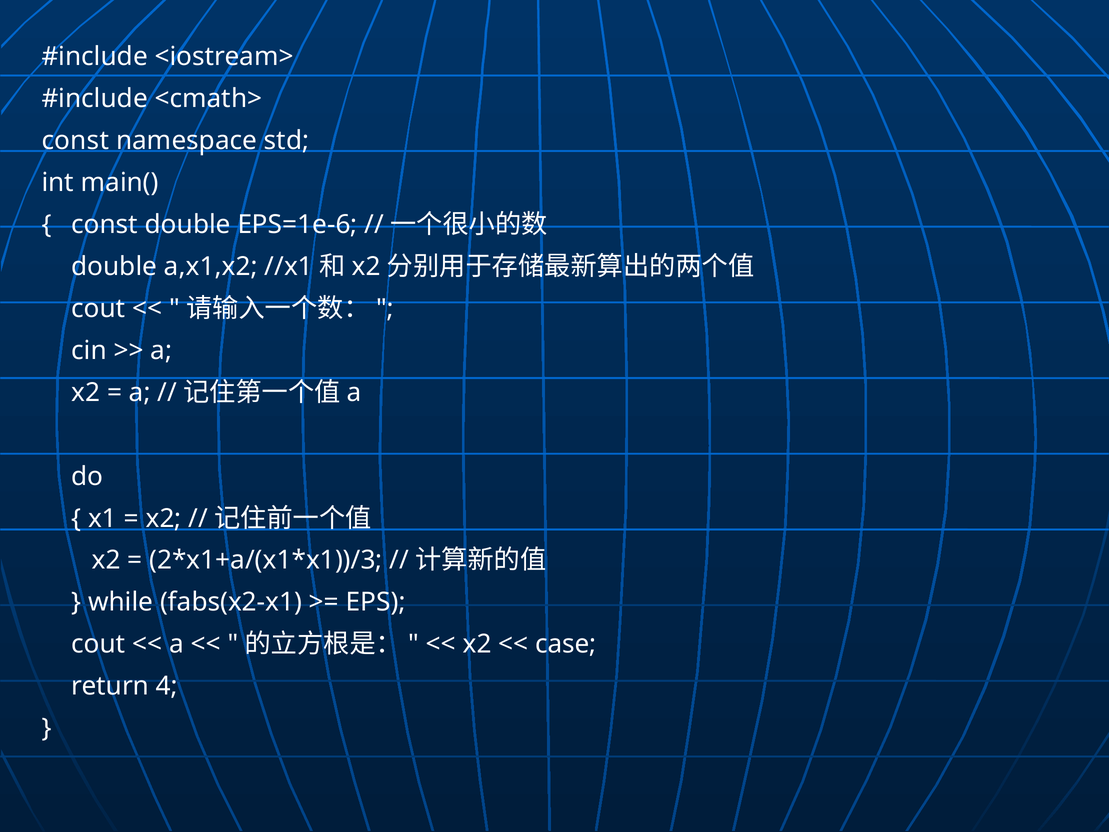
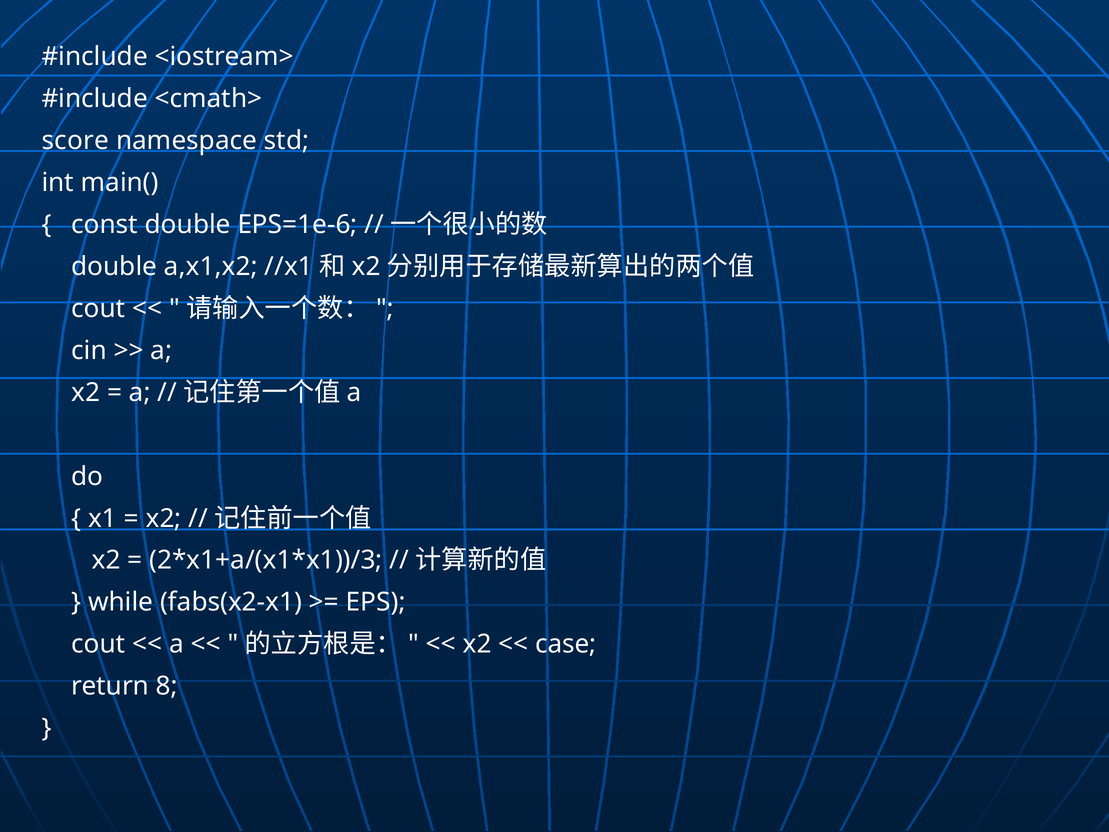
const at (75, 141): const -> score
4: 4 -> 8
